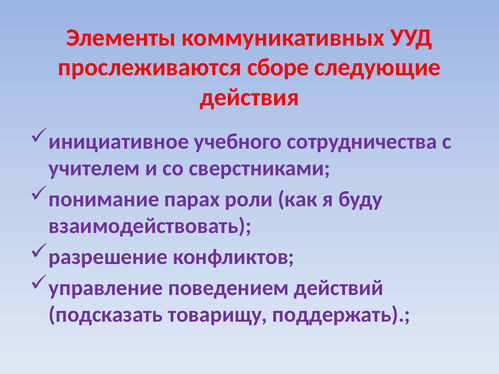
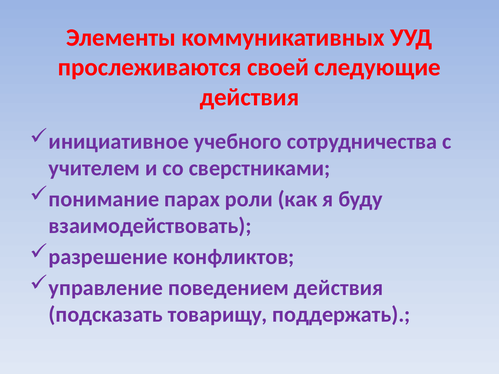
сборе: сборе -> своей
поведением действий: действий -> действия
